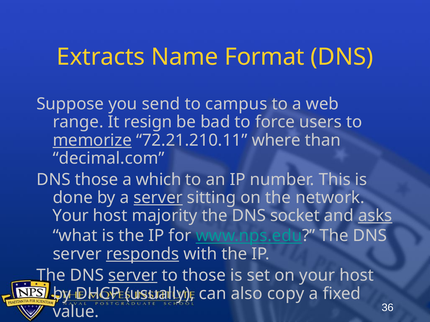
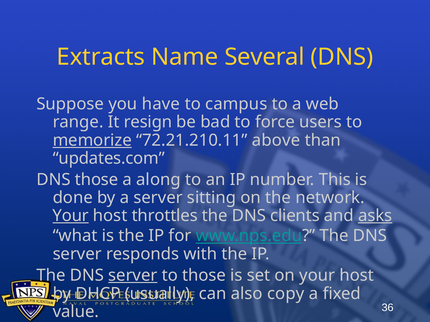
Format: Format -> Several
send: send -> have
where: where -> above
decimal.com: decimal.com -> updates.com
which: which -> along
server at (158, 198) underline: present -> none
Your at (71, 216) underline: none -> present
majority: majority -> throttles
socket: socket -> clients
responds underline: present -> none
